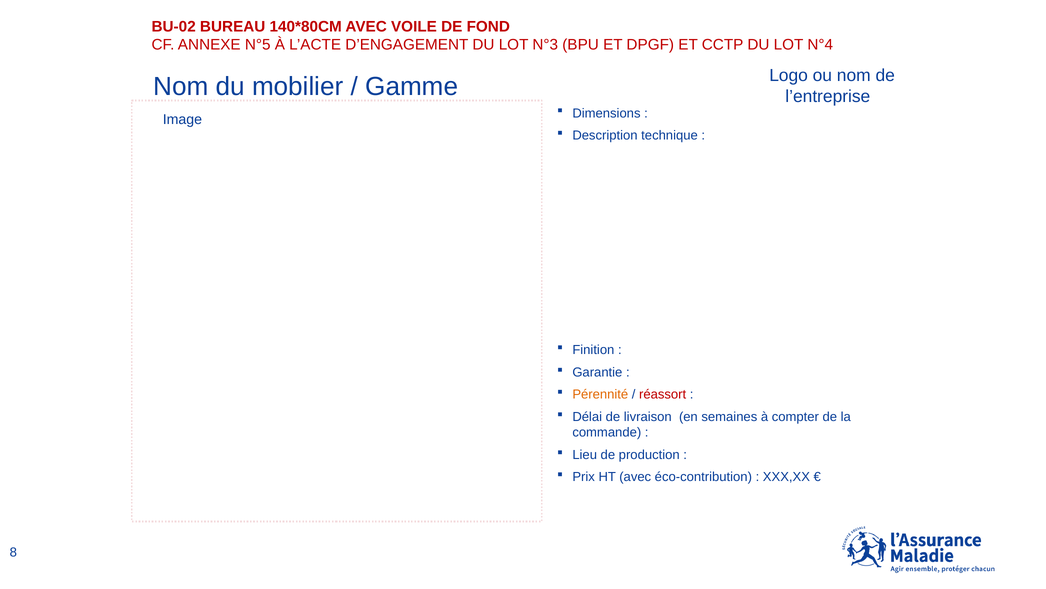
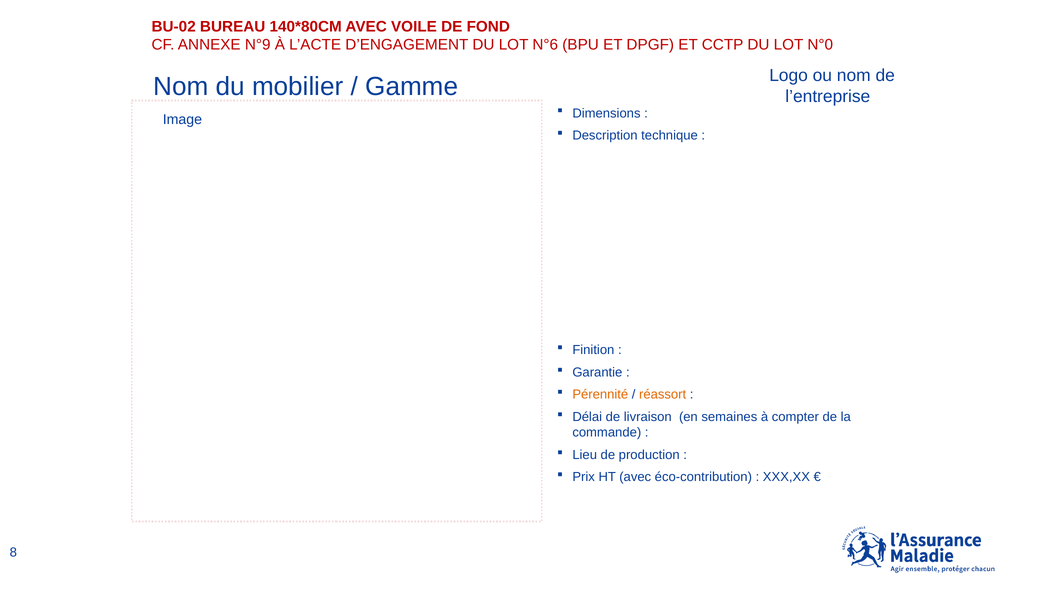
N°5: N°5 -> N°9
N°3: N°3 -> N°6
N°4: N°4 -> N°0
réassort colour: red -> orange
